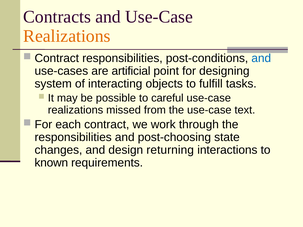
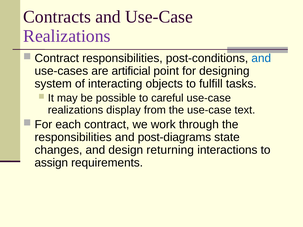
Realizations at (67, 36) colour: orange -> purple
missed: missed -> display
post-choosing: post-choosing -> post-diagrams
known: known -> assign
